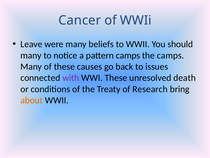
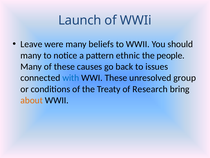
Cancer: Cancer -> Launch
pattern camps: camps -> ethnic
the camps: camps -> people
with colour: purple -> blue
death: death -> group
